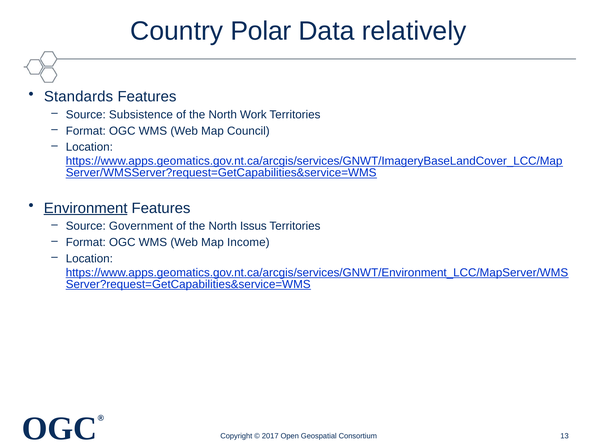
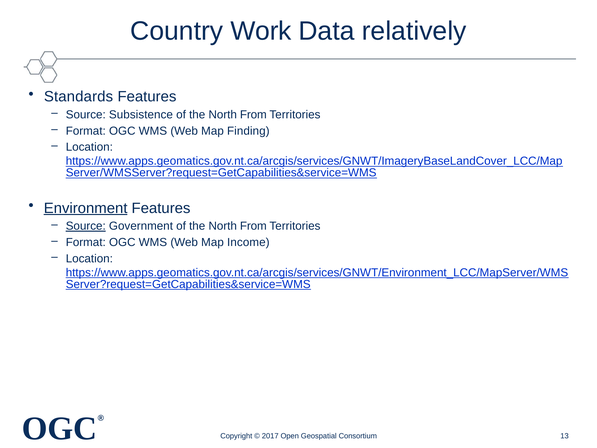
Polar: Polar -> Work
Work at (253, 115): Work -> From
Council: Council -> Finding
Source at (86, 226) underline: none -> present
Issus at (253, 226): Issus -> From
